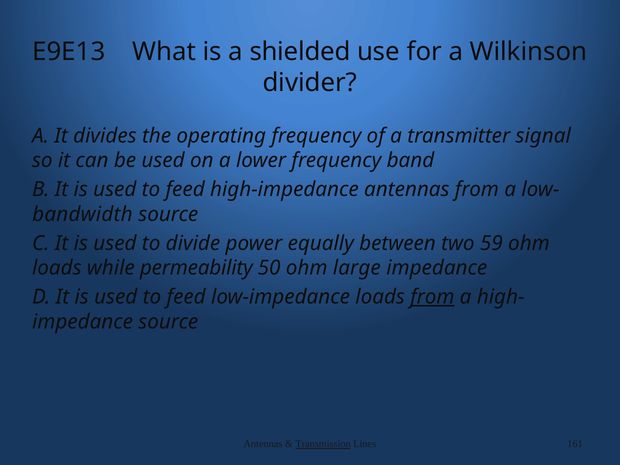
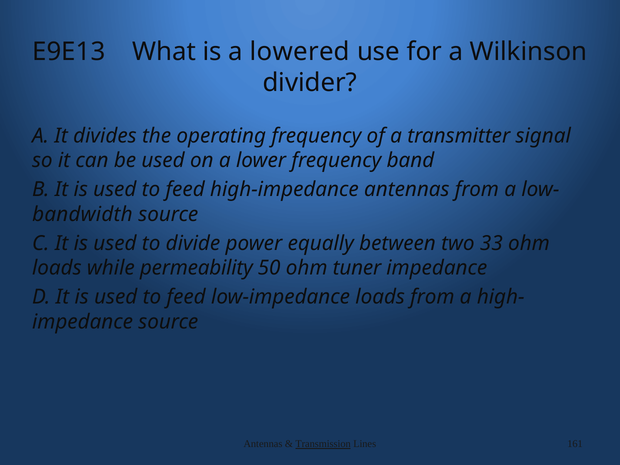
shielded: shielded -> lowered
59: 59 -> 33
large: large -> tuner
from at (432, 297) underline: present -> none
